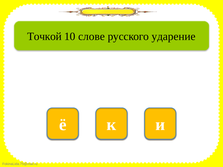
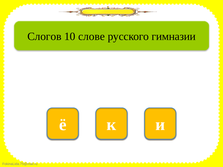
Точкой: Точкой -> Слогов
ударение: ударение -> гимназии
